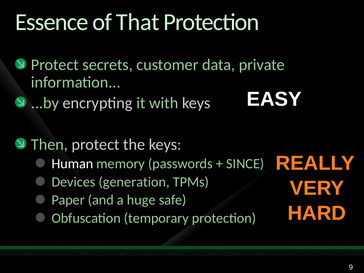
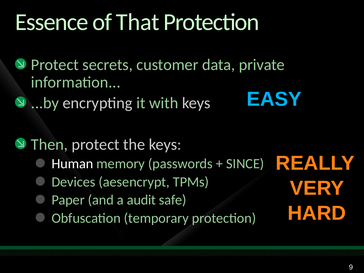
EASY colour: white -> light blue
generation: generation -> aesencrypt
huge: huge -> audit
